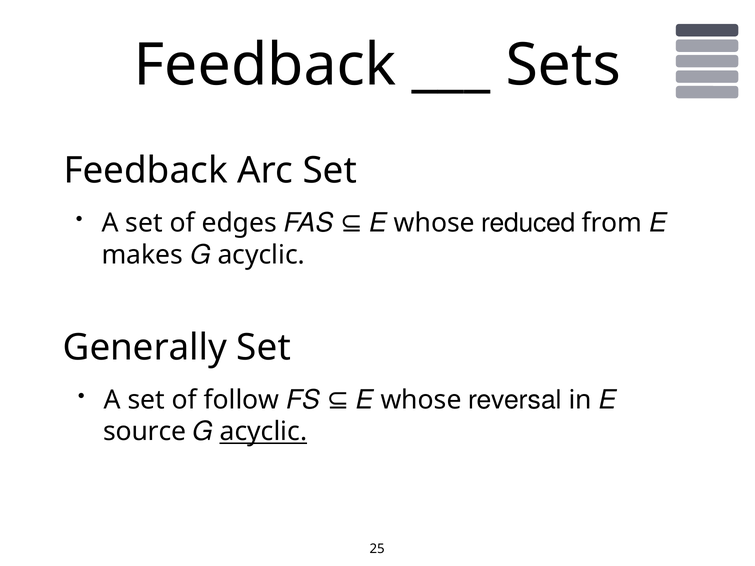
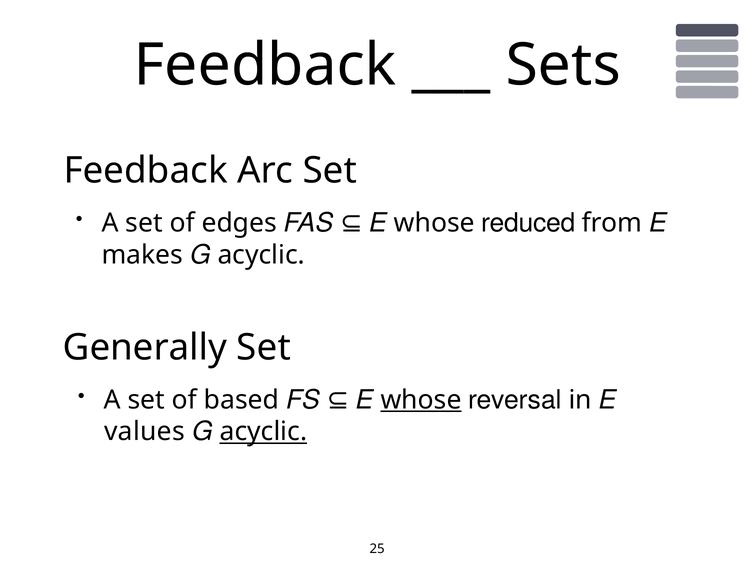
follow: follow -> based
whose at (421, 400) underline: none -> present
source: source -> values
